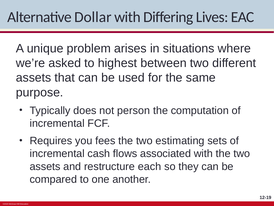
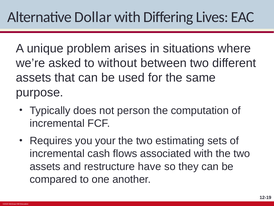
highest: highest -> without
fees: fees -> your
each: each -> have
